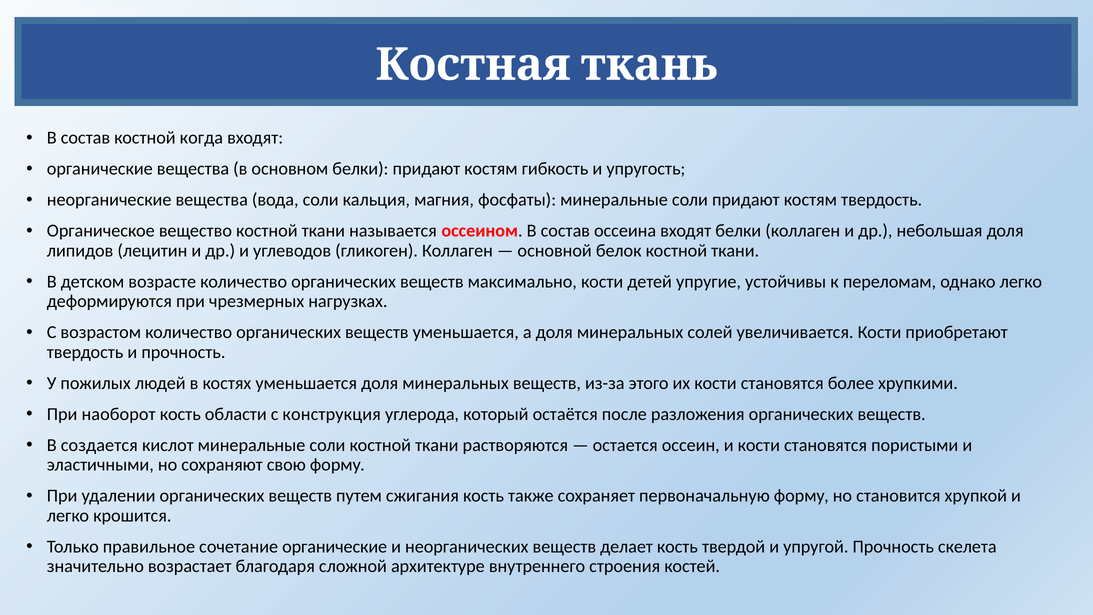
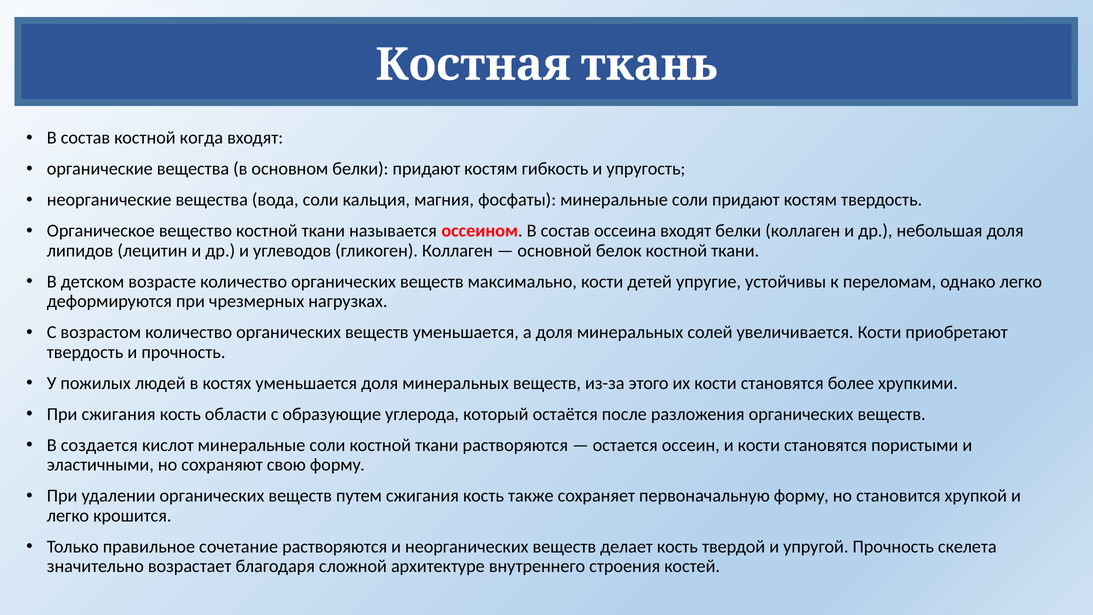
При наоборот: наоборот -> сжигания
конструкция: конструкция -> образующие
сочетание органические: органические -> растворяются
